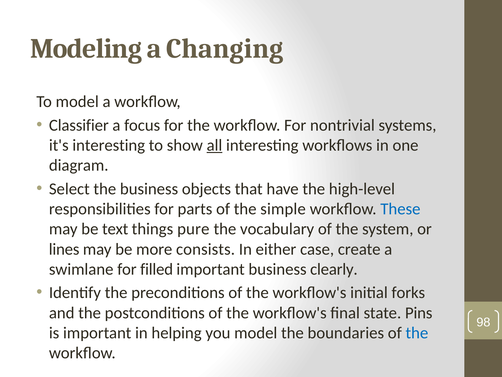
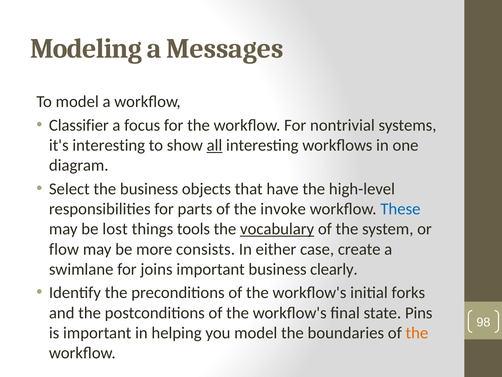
Changing: Changing -> Messages
simple: simple -> invoke
text: text -> lost
pure: pure -> tools
vocabulary underline: none -> present
lines: lines -> flow
filled: filled -> joins
the at (417, 332) colour: blue -> orange
